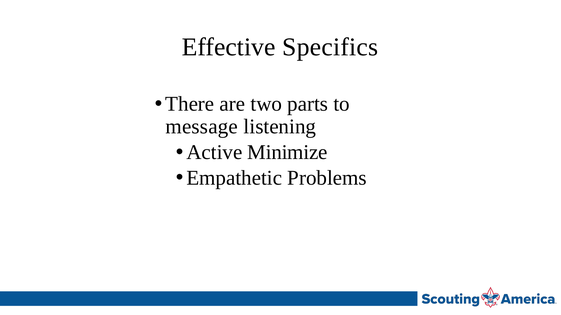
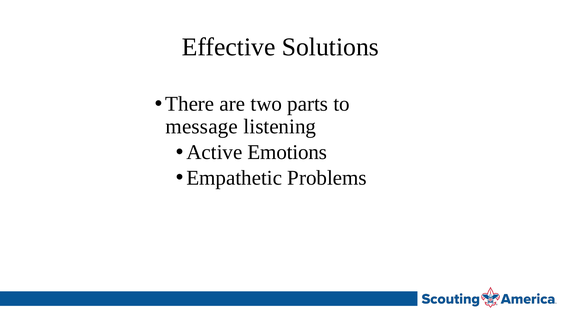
Specifics: Specifics -> Solutions
Minimize: Minimize -> Emotions
